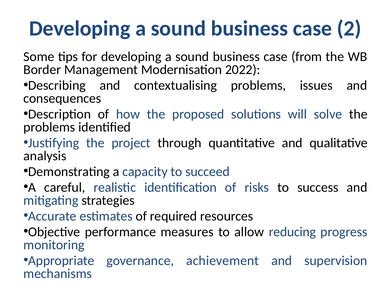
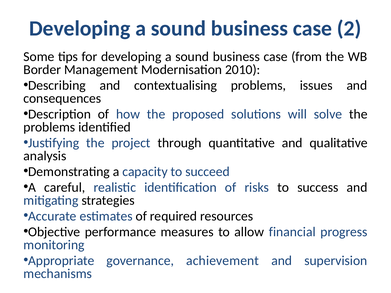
2022: 2022 -> 2010
reducing: reducing -> financial
